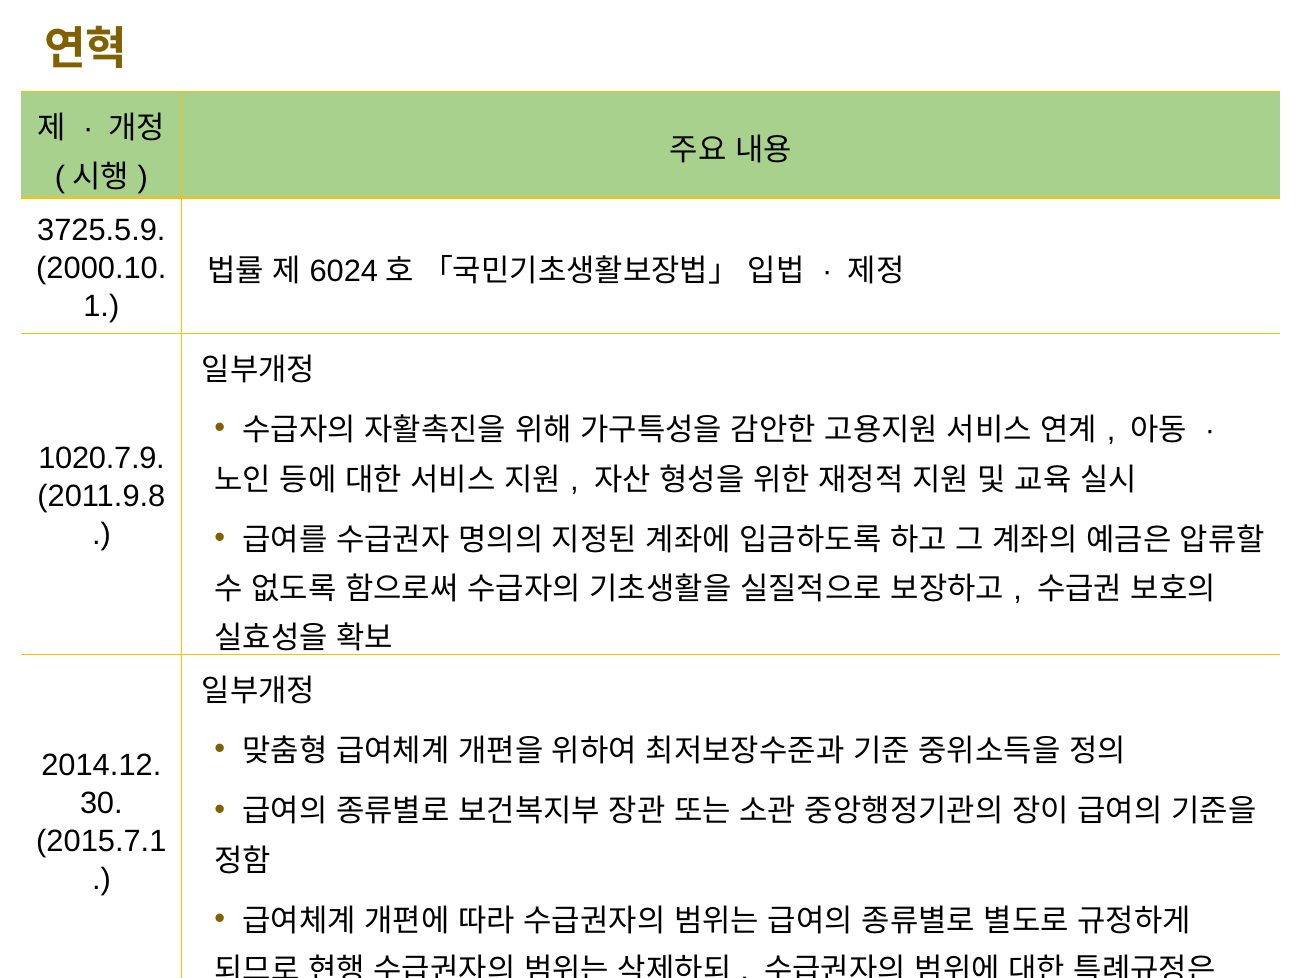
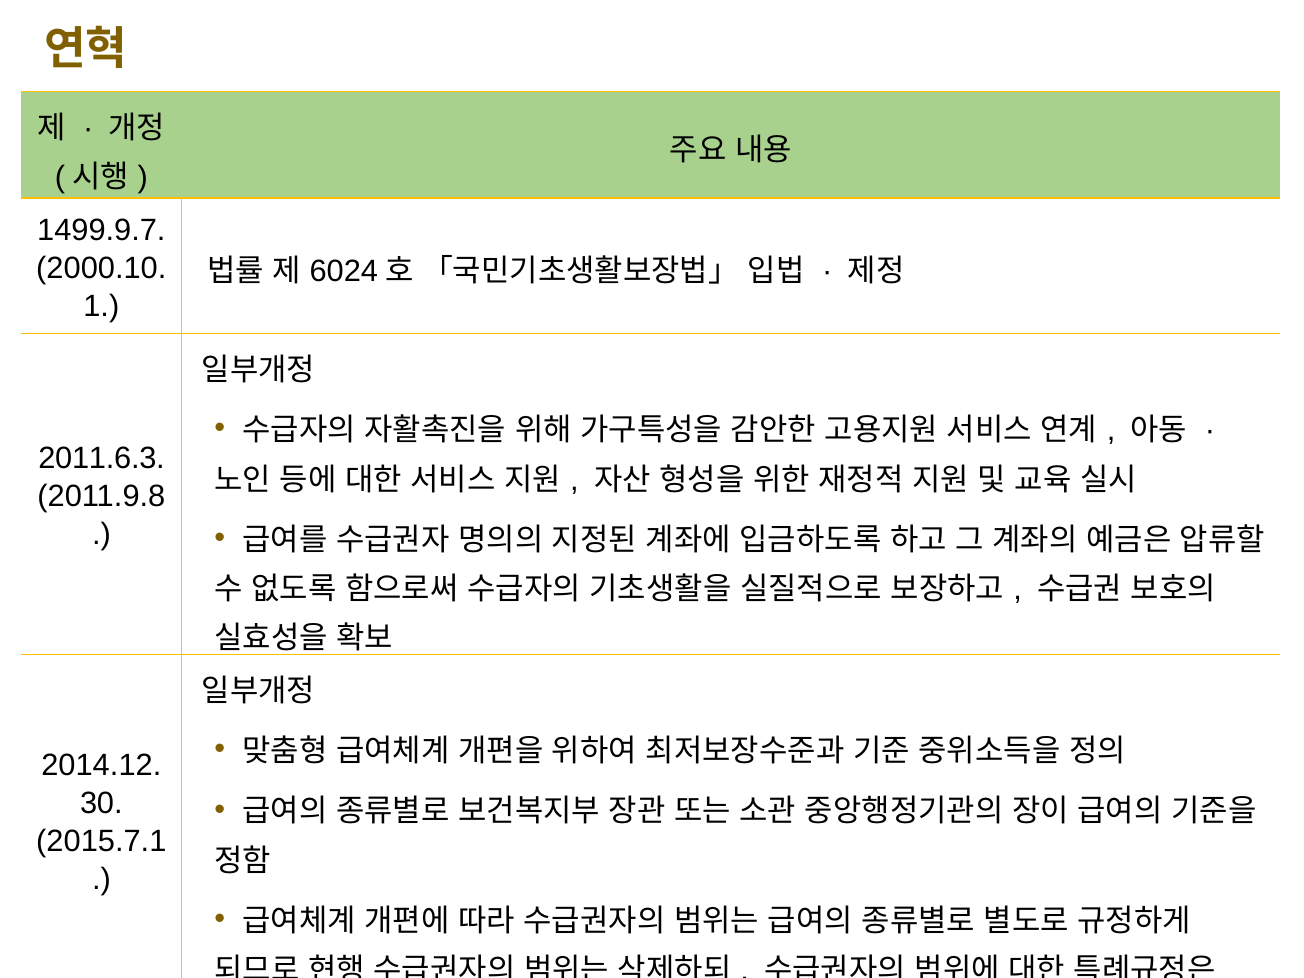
3725.5.9: 3725.5.9 -> 1499.9.7
1020.7.9: 1020.7.9 -> 2011.6.3
